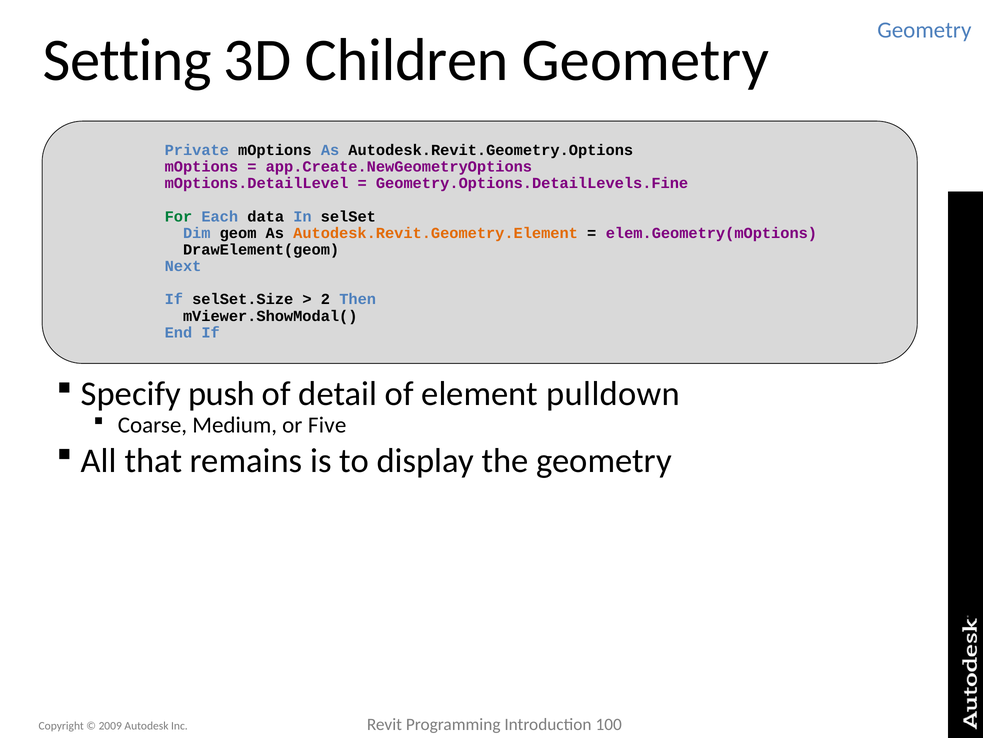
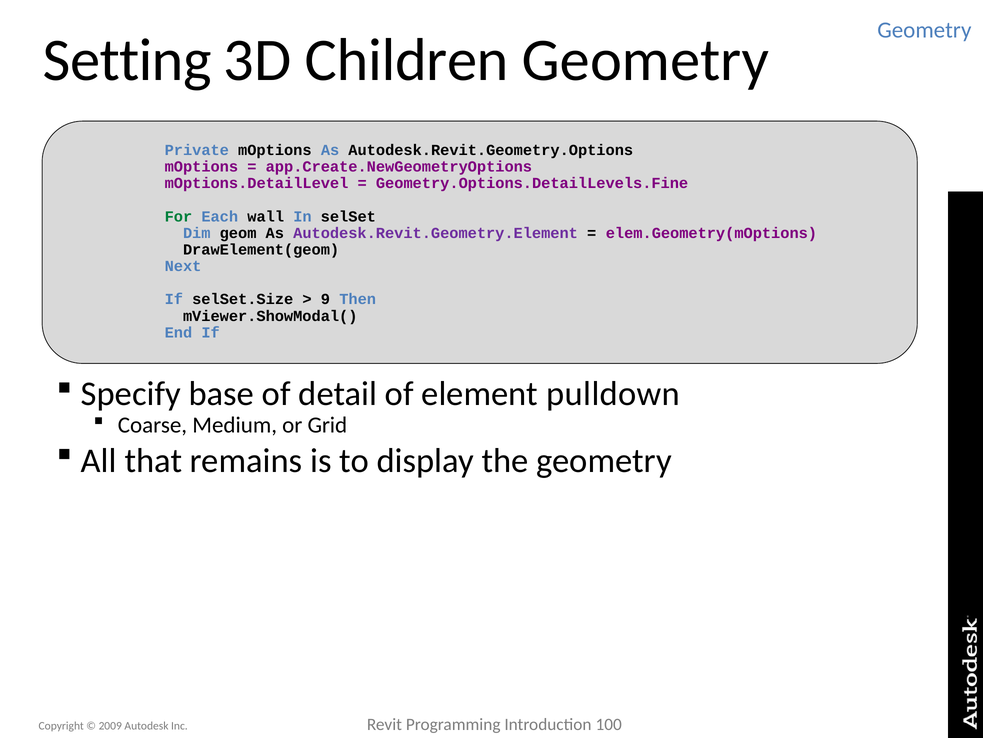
data: data -> wall
Autodesk.Revit.Geometry.Element colour: orange -> purple
2: 2 -> 9
push: push -> base
Five: Five -> Grid
